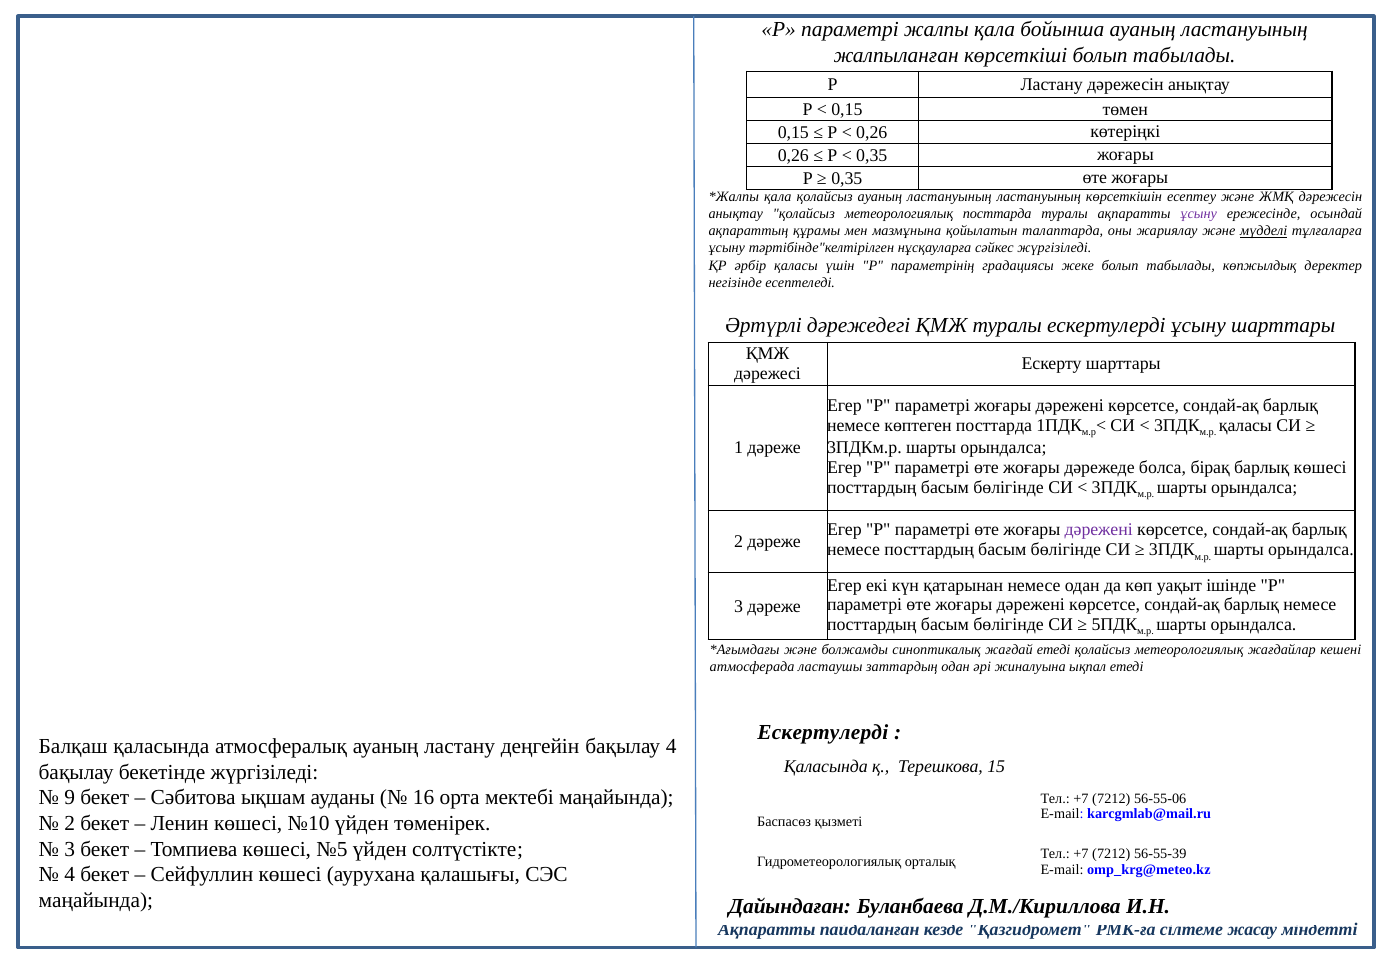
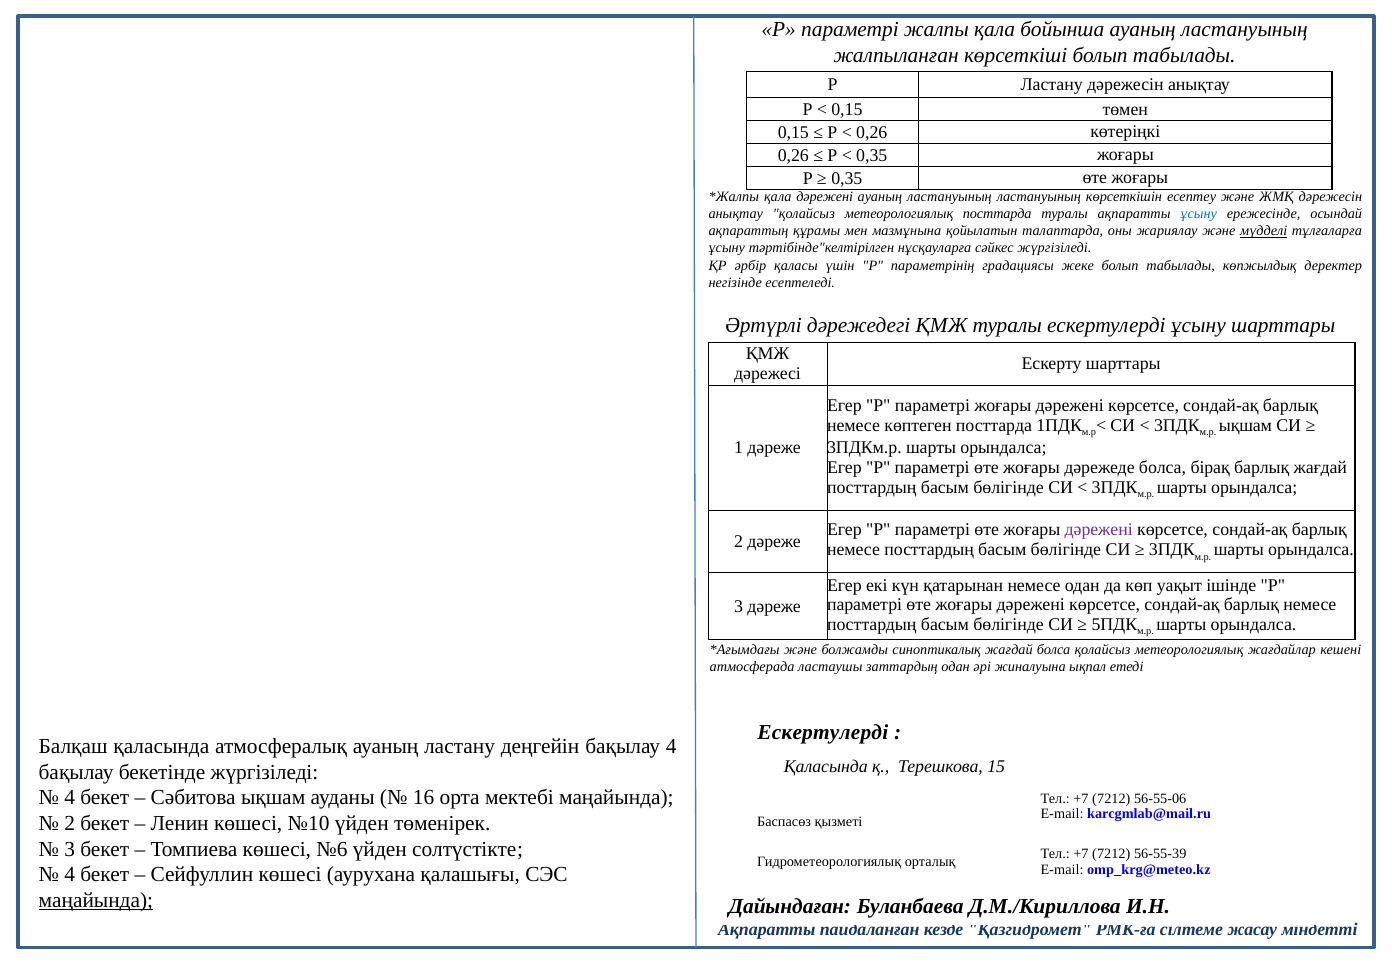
қала қолайсыз: қолайсыз -> дәрежені
ұсыну at (1199, 214) colour: purple -> blue
қаласы at (1245, 425): қаласы -> ықшам
барлық көшесі: көшесі -> жағдай
жағдай етеді: етеді -> болса
9 at (70, 798): 9 -> 4
№5: №5 -> №6
маңайында at (96, 900) underline: none -> present
